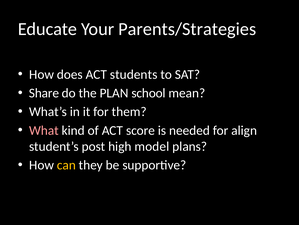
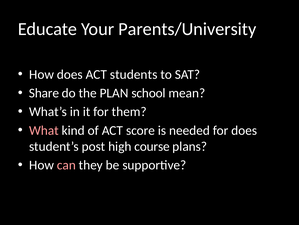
Parents/Strategies: Parents/Strategies -> Parents/University
for align: align -> does
model: model -> course
can colour: yellow -> pink
